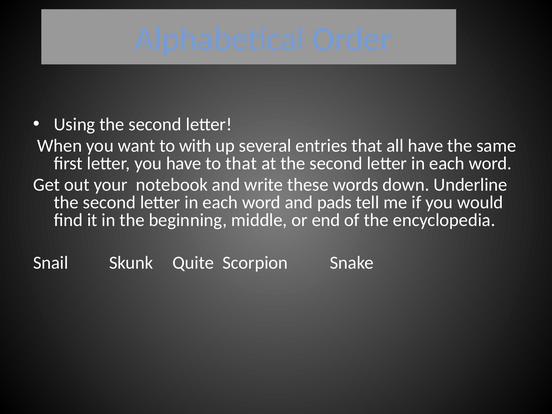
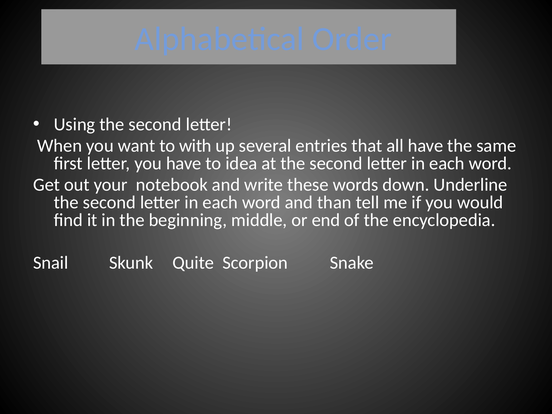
to that: that -> idea
pads: pads -> than
